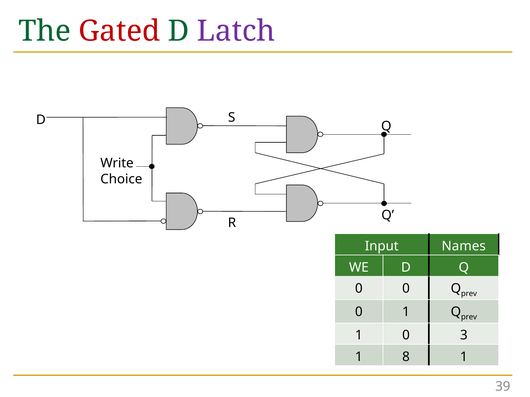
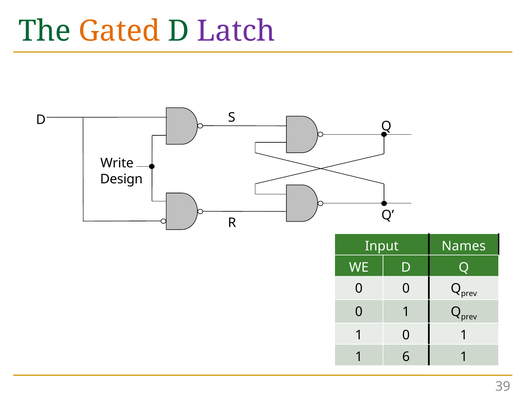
Gated colour: red -> orange
Choice: Choice -> Design
1 0 3: 3 -> 1
8: 8 -> 6
